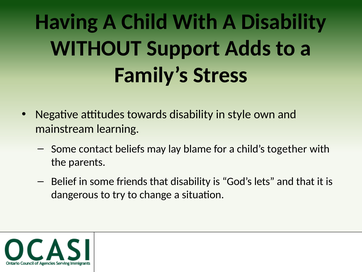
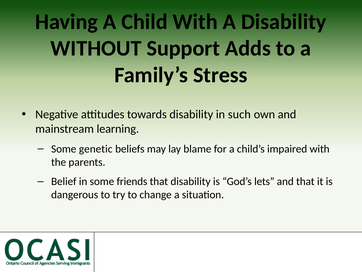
style: style -> such
contact: contact -> genetic
together: together -> impaired
